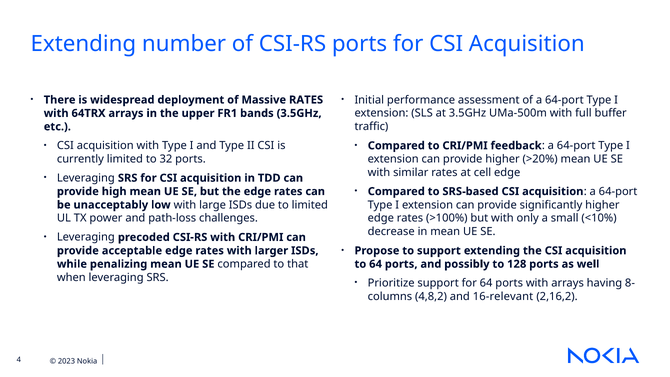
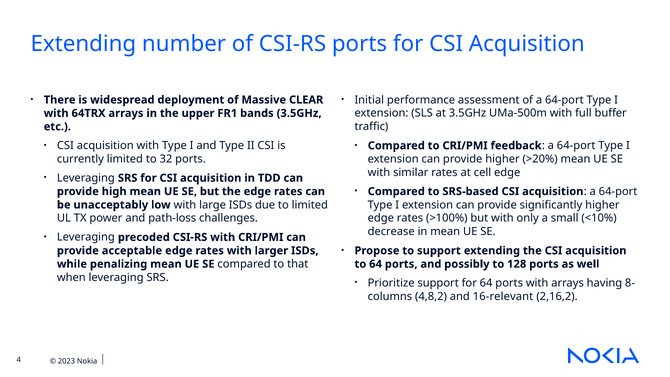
Massive RATES: RATES -> CLEAR
